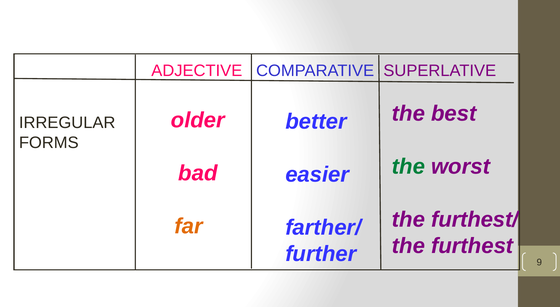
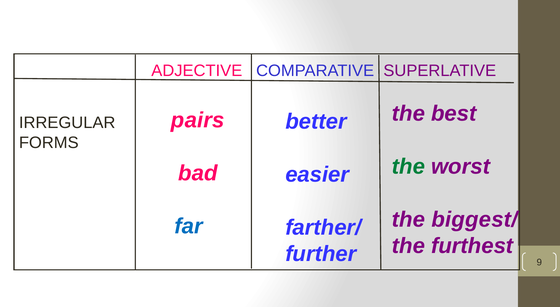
older: older -> pairs
furthest/: furthest/ -> biggest/
far colour: orange -> blue
